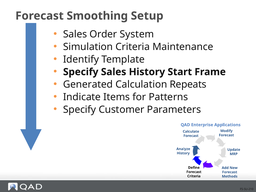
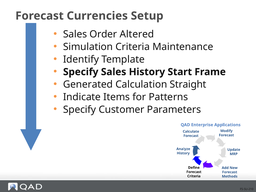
Smoothing: Smoothing -> Currencies
System: System -> Altered
Repeats: Repeats -> Straight
